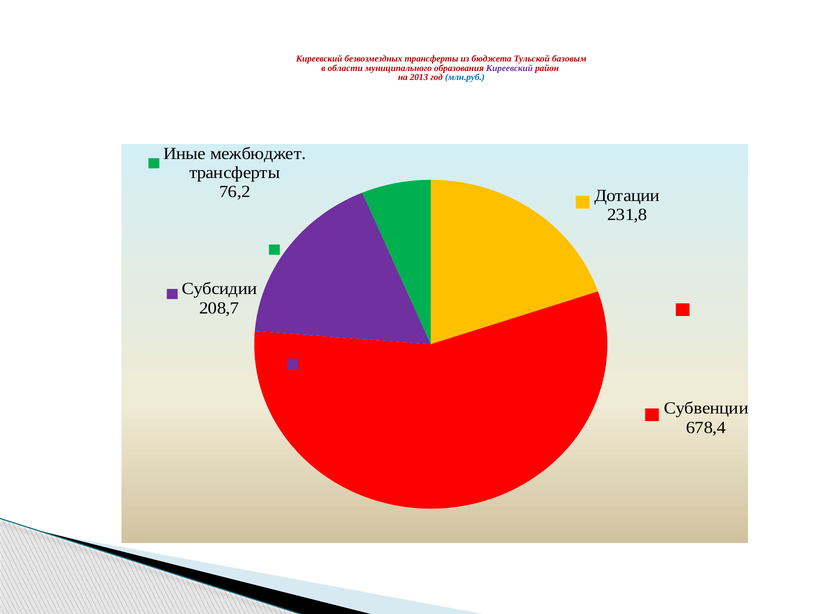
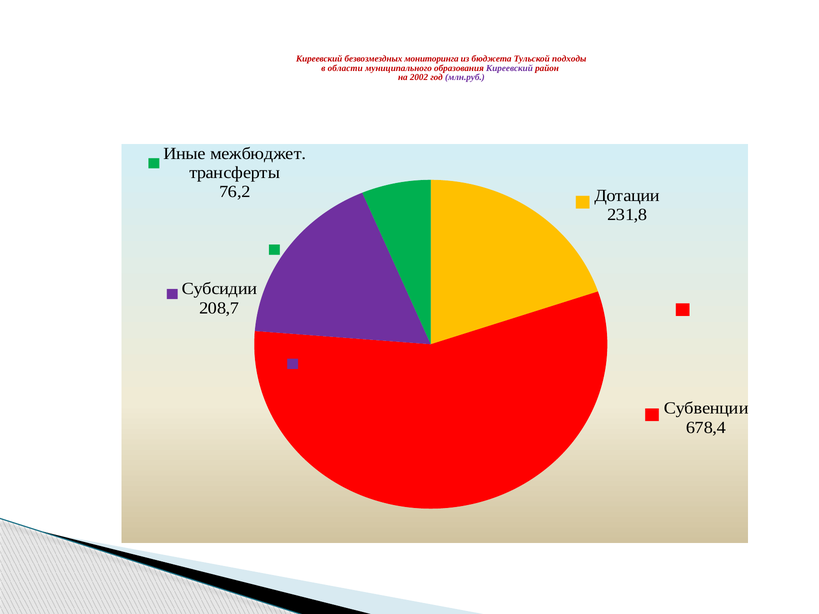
безвозмездных трансферты: трансферты -> мониторинга
базовым: базовым -> подходы
2013: 2013 -> 2002
млн.руб colour: blue -> purple
